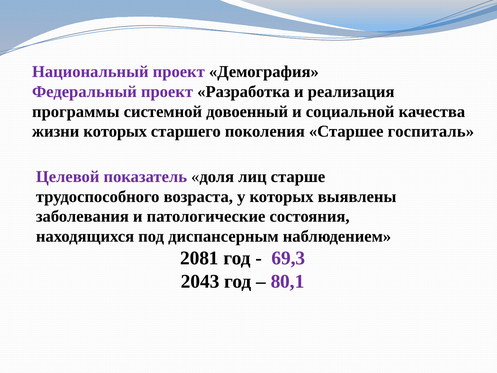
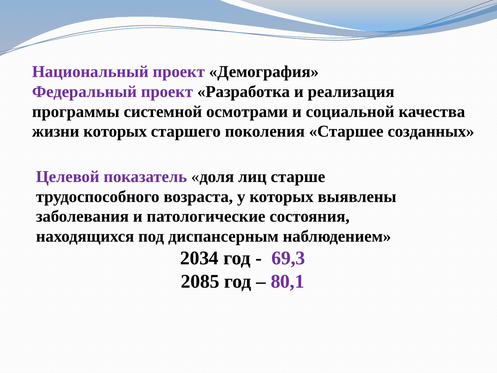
довоенный: довоенный -> осмотрами
госпиталь: госпиталь -> созданных
2081: 2081 -> 2034
2043: 2043 -> 2085
